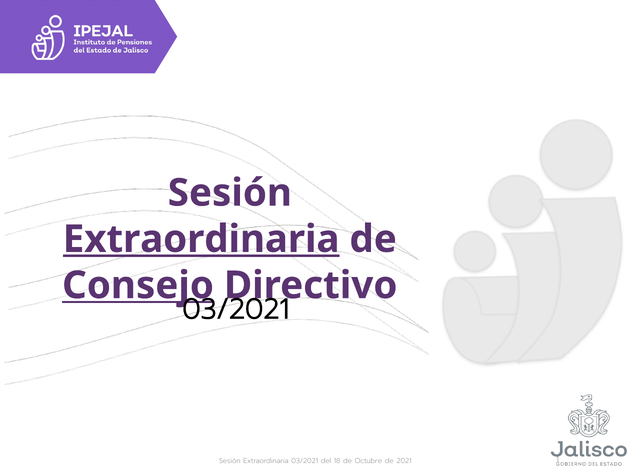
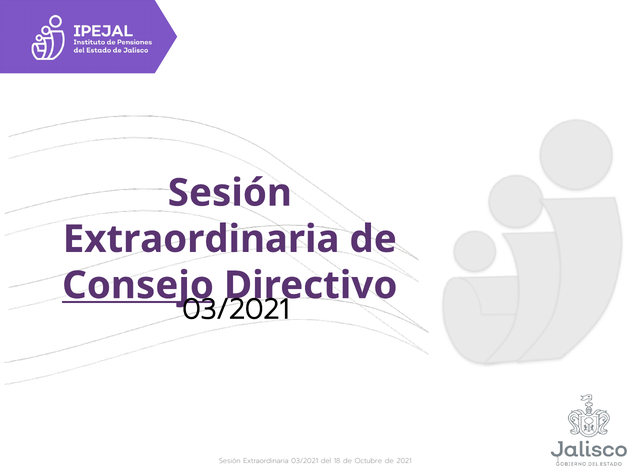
Extraordinaria at (201, 239) underline: present -> none
